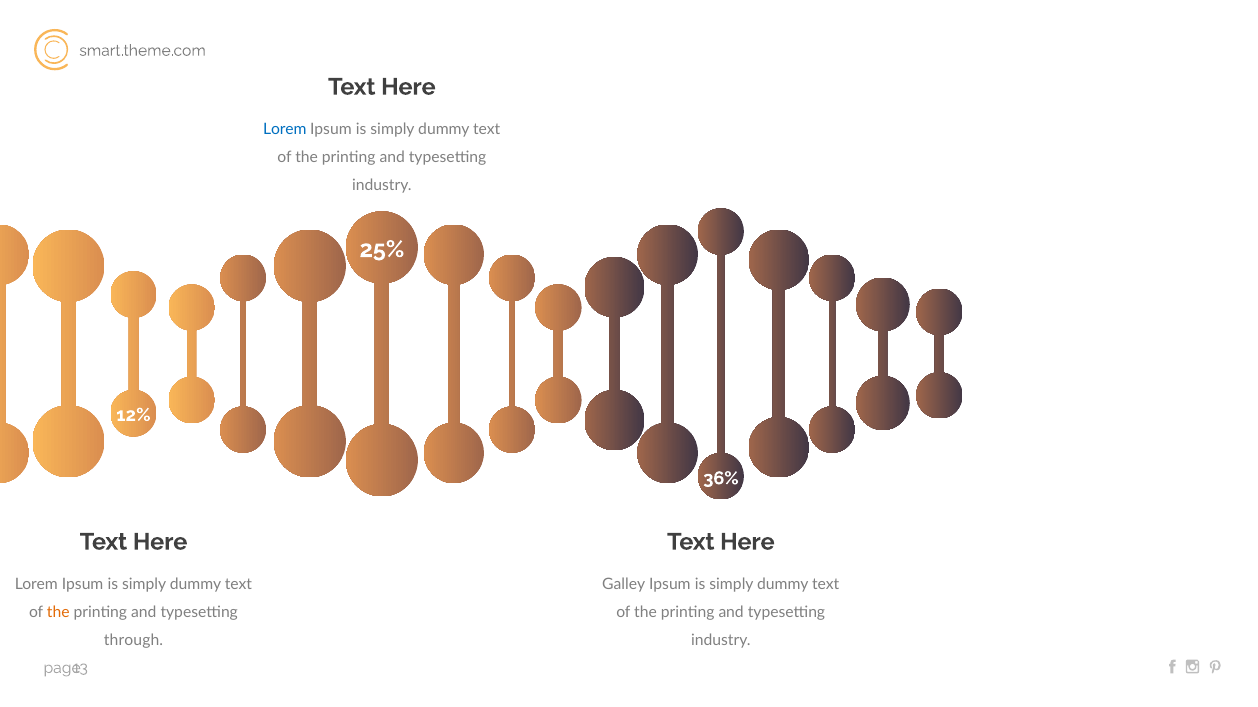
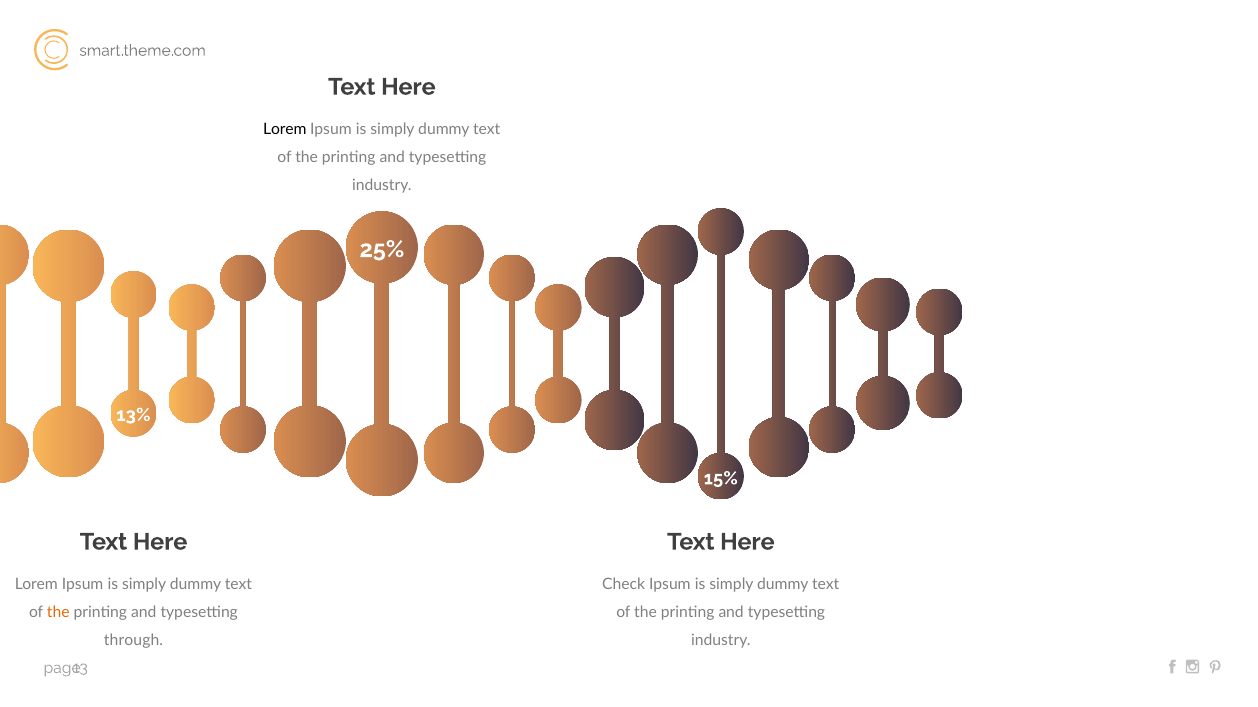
Lorem at (285, 129) colour: blue -> black
12%: 12% -> 13%
36%: 36% -> 15%
Galley: Galley -> Check
